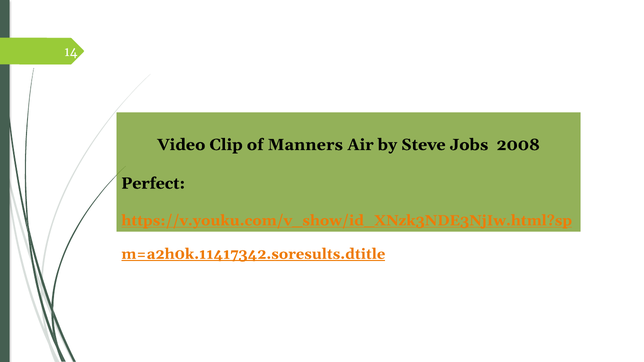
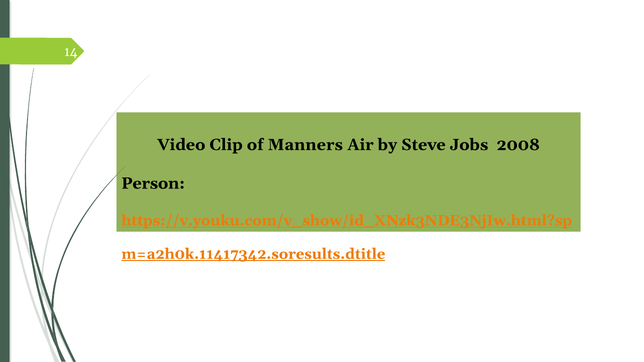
Perfect: Perfect -> Person
